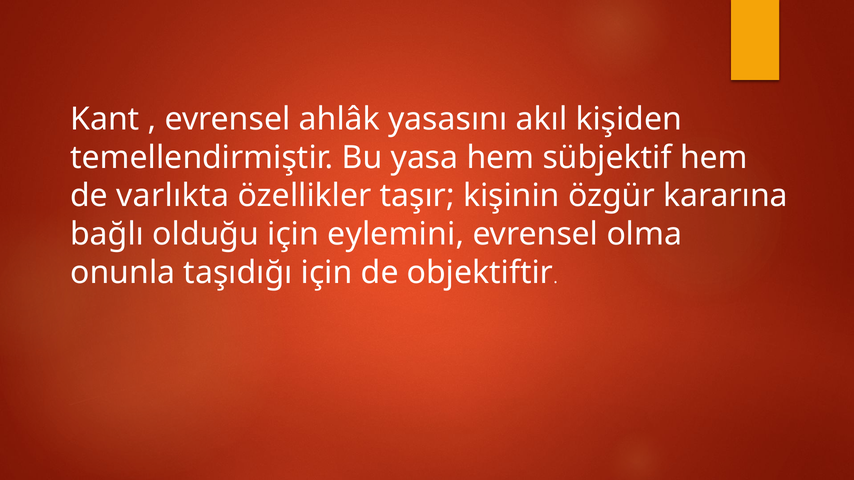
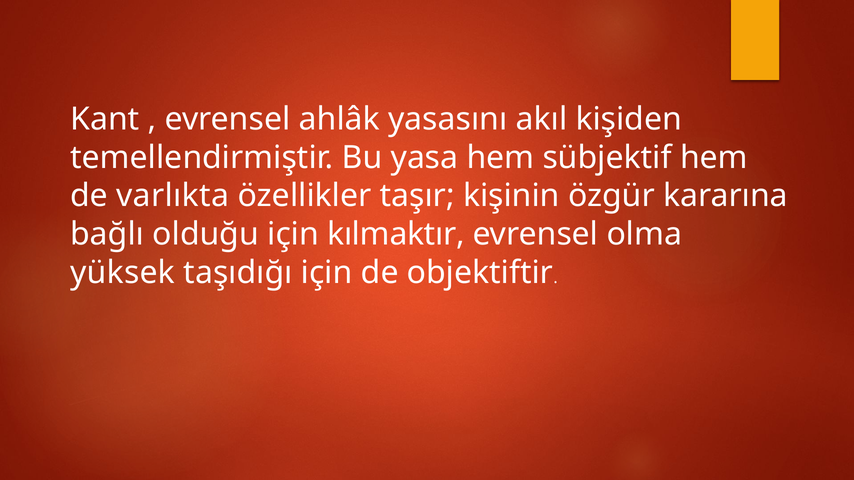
eylemini: eylemini -> kılmaktır
onunla: onunla -> yüksek
